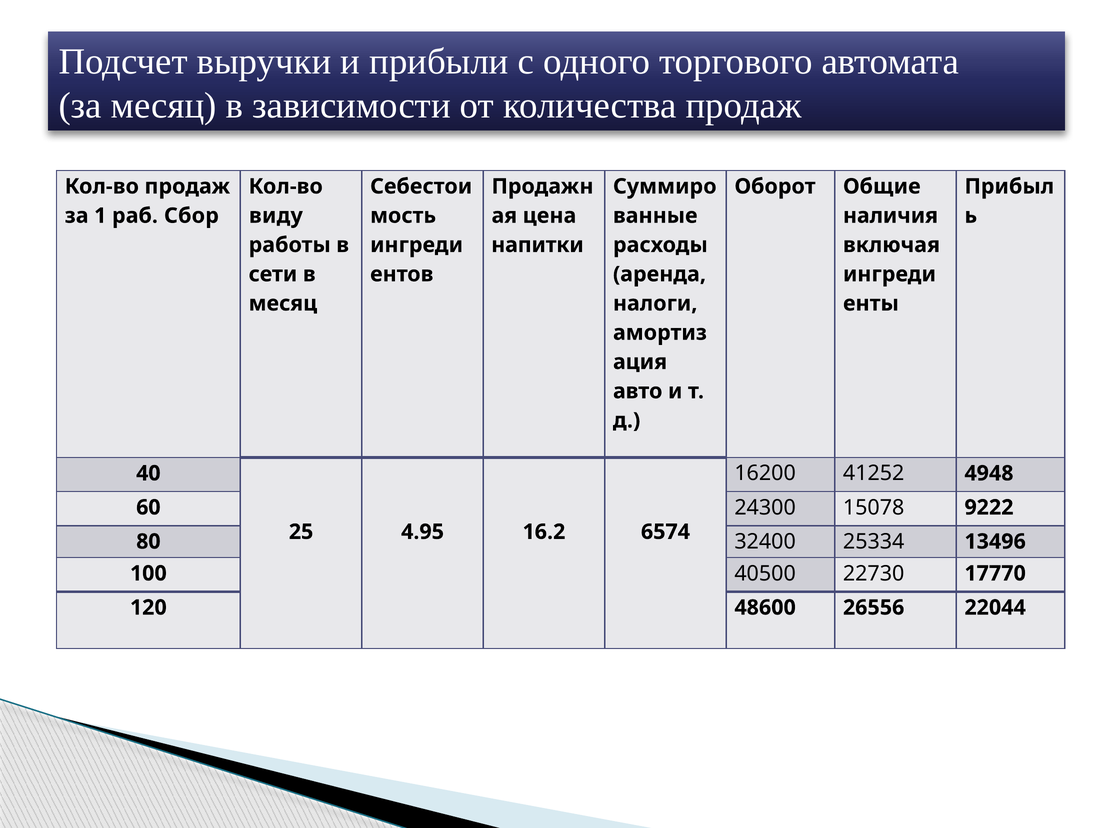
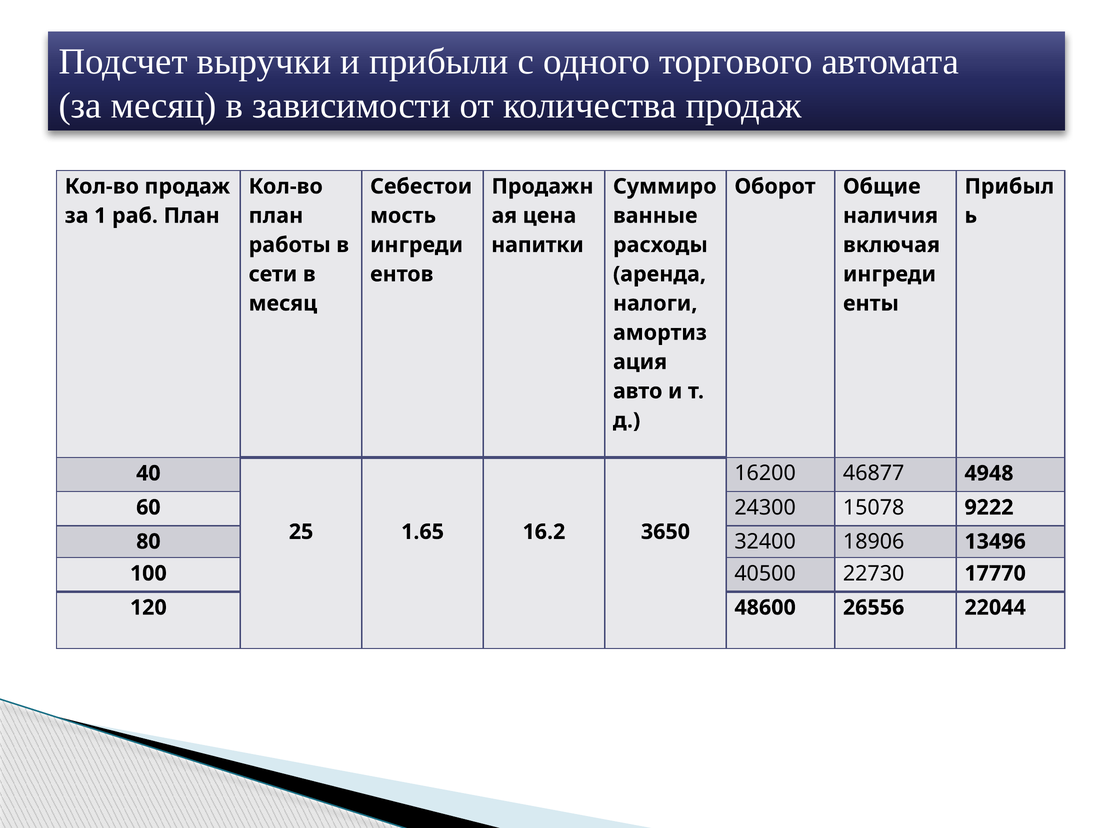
раб Сбор: Сбор -> План
виду at (276, 216): виду -> план
41252: 41252 -> 46877
4.95: 4.95 -> 1.65
6574: 6574 -> 3650
25334: 25334 -> 18906
